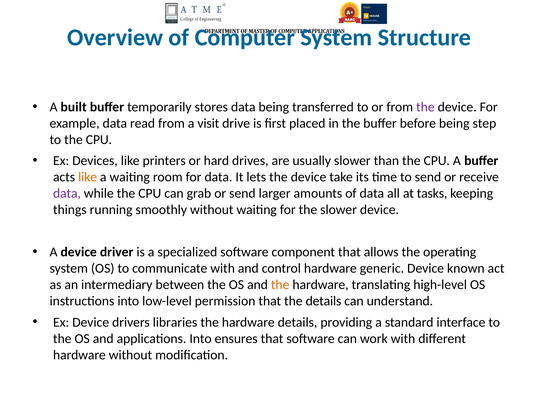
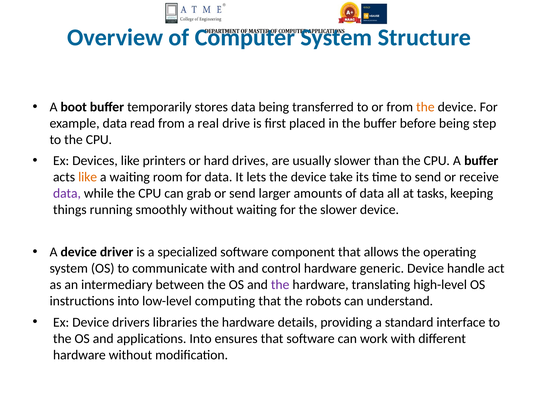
built: built -> boot
the at (425, 107) colour: purple -> orange
visit: visit -> real
known: known -> handle
the at (280, 285) colour: orange -> purple
permission: permission -> computing
the details: details -> robots
